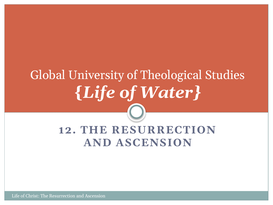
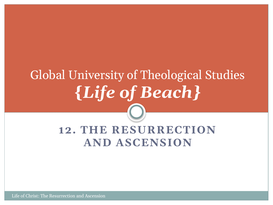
Water: Water -> Beach
